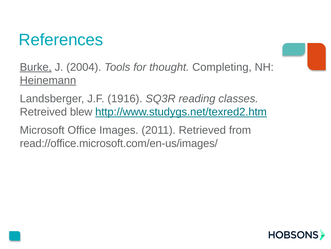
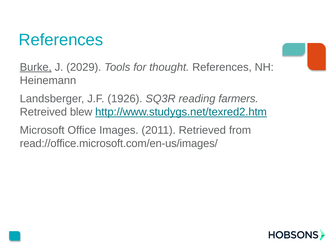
2004: 2004 -> 2029
thought Completing: Completing -> References
Heinemann underline: present -> none
1916: 1916 -> 1926
classes: classes -> farmers
